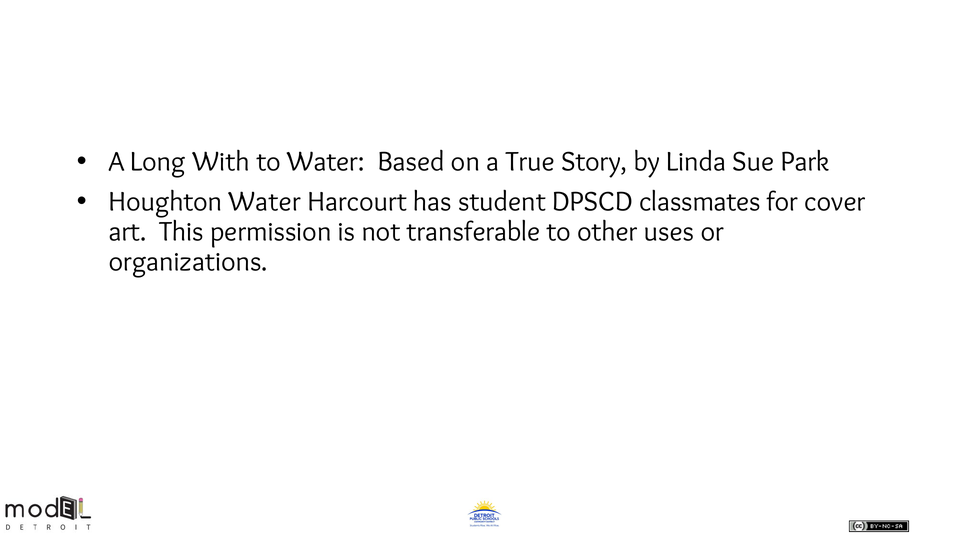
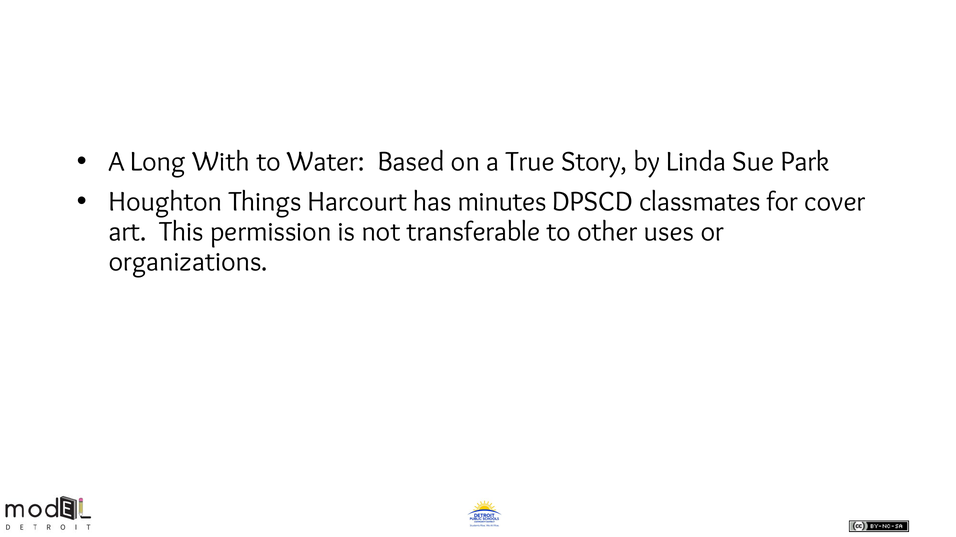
Houghton Water: Water -> Things
student: student -> minutes
